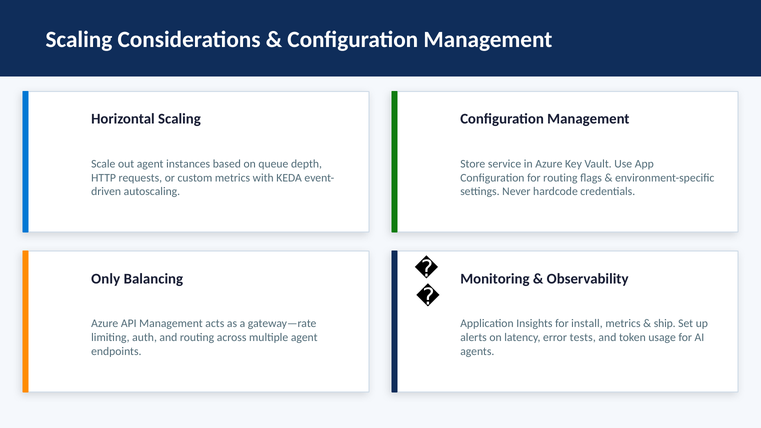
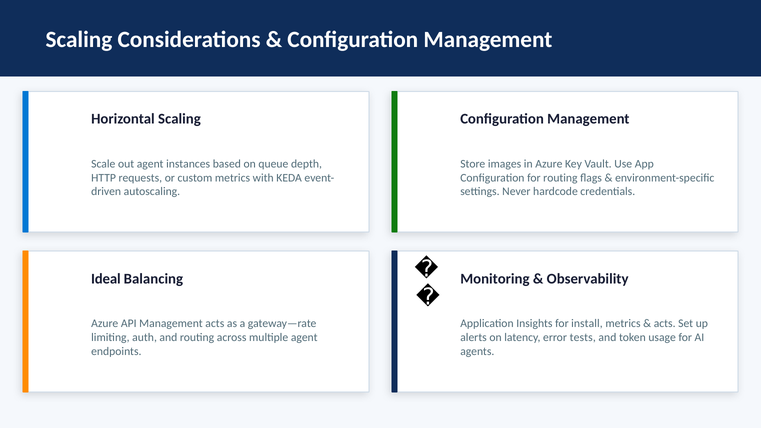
service: service -> images
Only: Only -> Ideal
ship at (665, 324): ship -> acts
